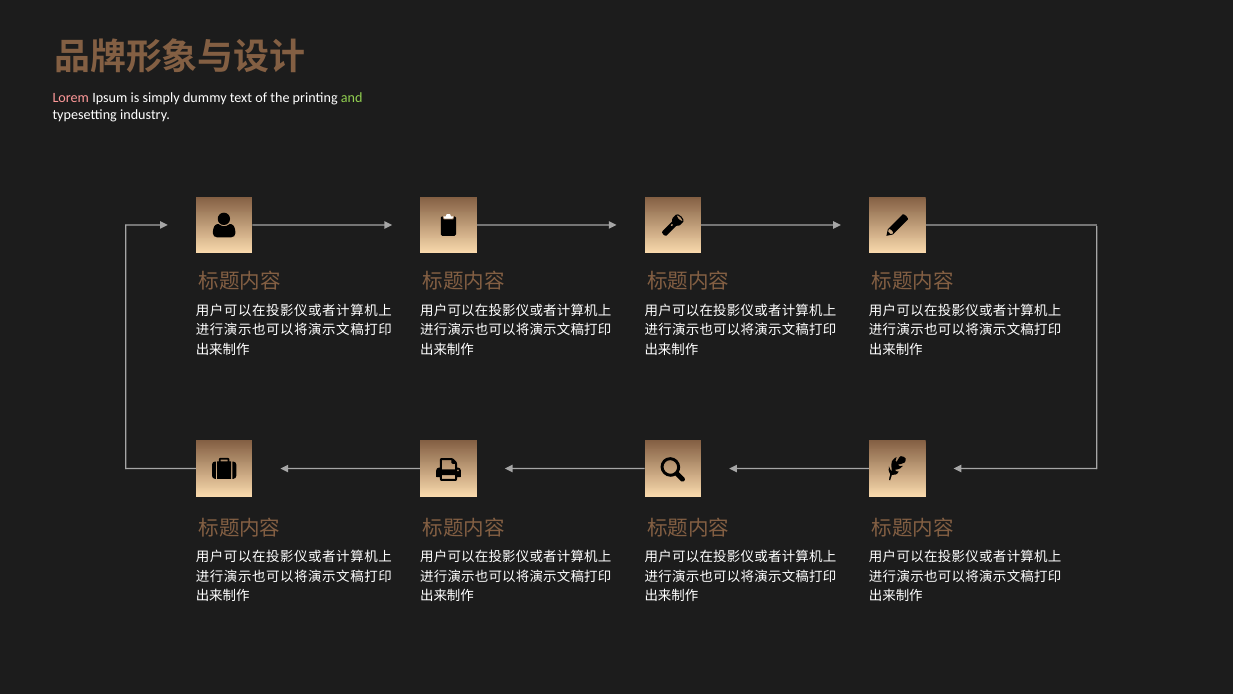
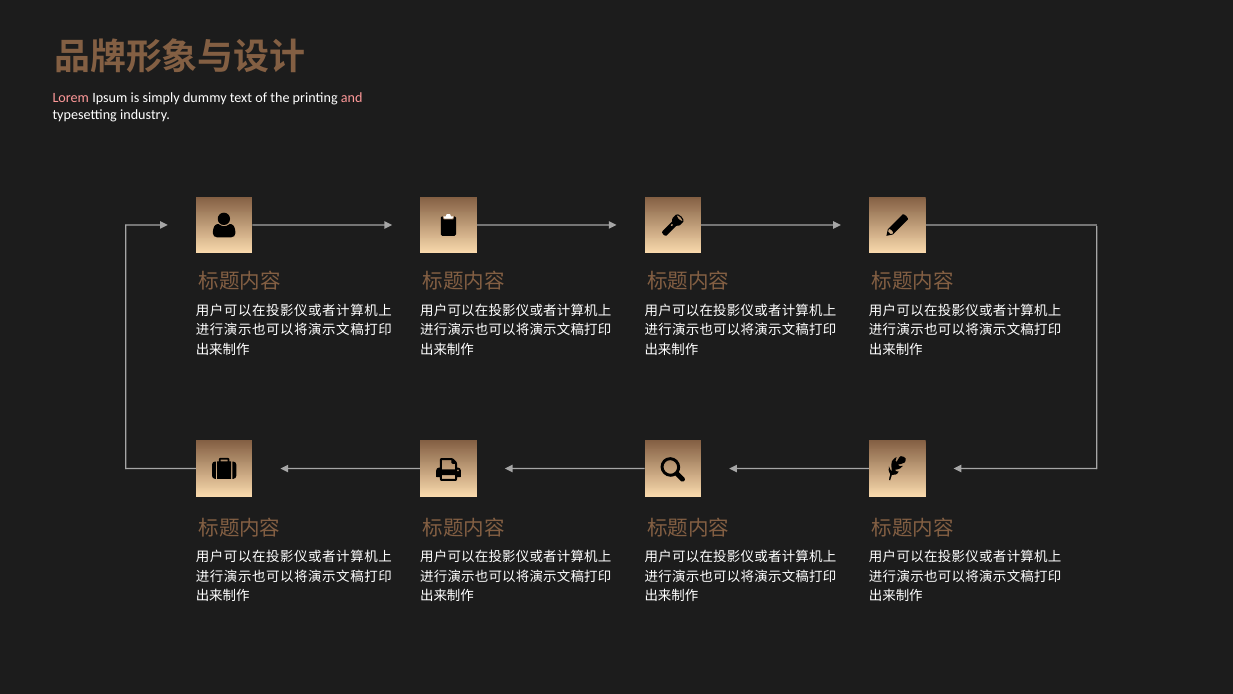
and colour: light green -> pink
